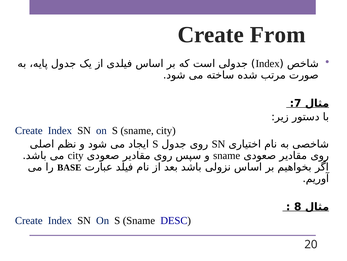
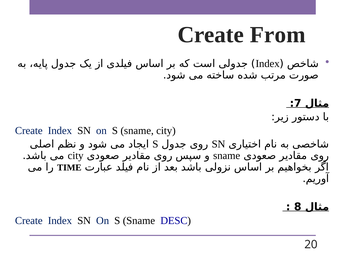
BASE: BASE -> TIME
